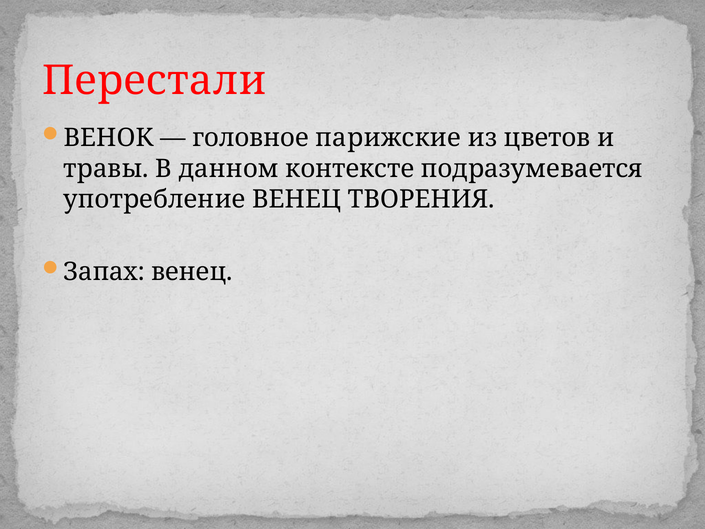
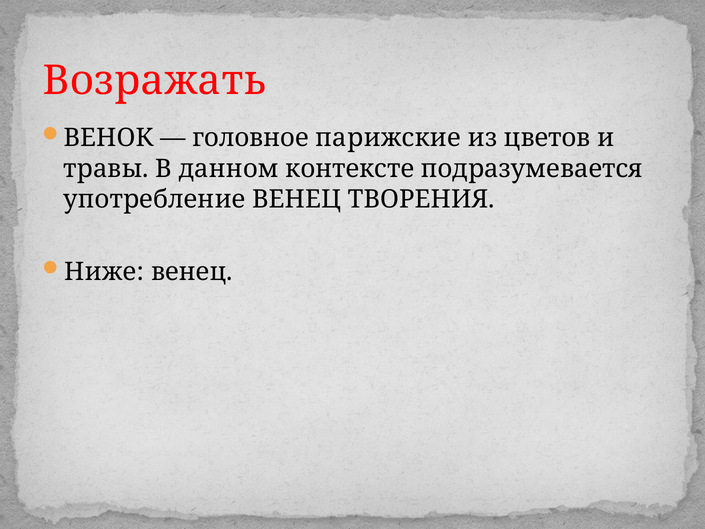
Перестали: Перестали -> Возражать
Запах: Запах -> Ниже
